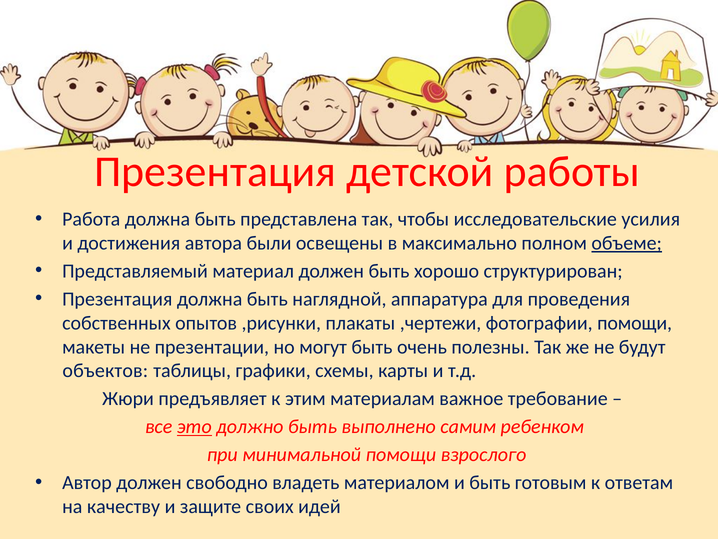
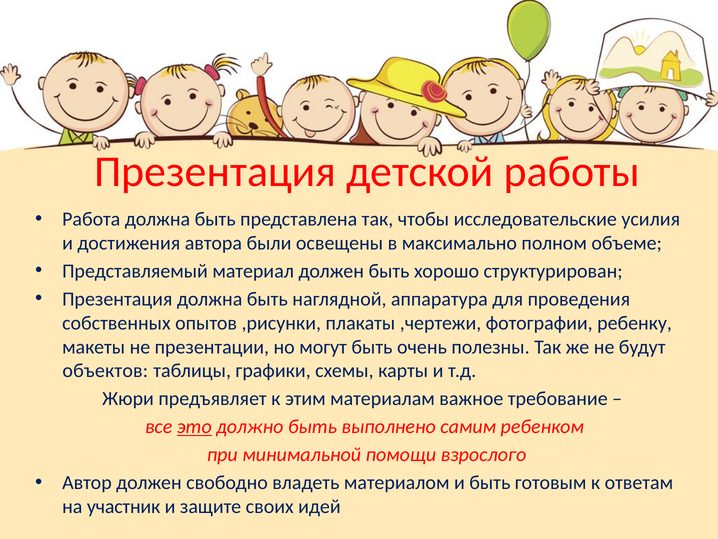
объеме underline: present -> none
фотографии помощи: помощи -> ребенку
качеству: качеству -> участник
